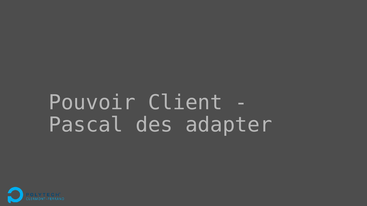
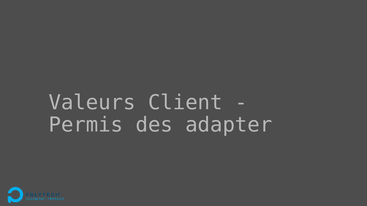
Pouvoir: Pouvoir -> Valeurs
Pascal: Pascal -> Permis
